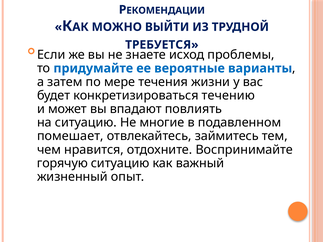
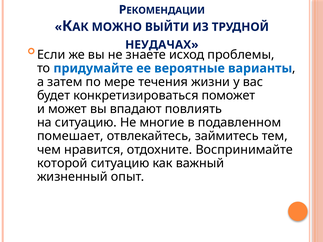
ТРЕБУЕТСЯ: ТРЕБУЕТСЯ -> НЕУДАЧАХ
течению: течению -> поможет
горячую: горячую -> которой
